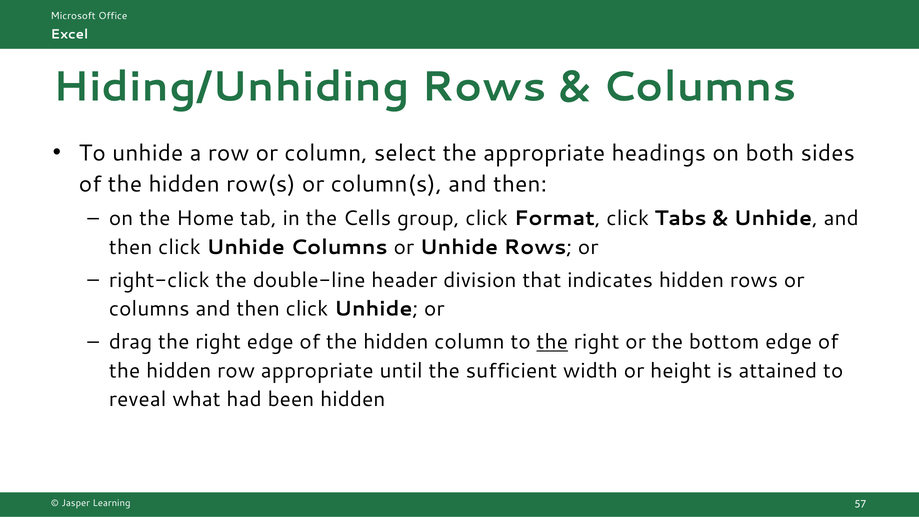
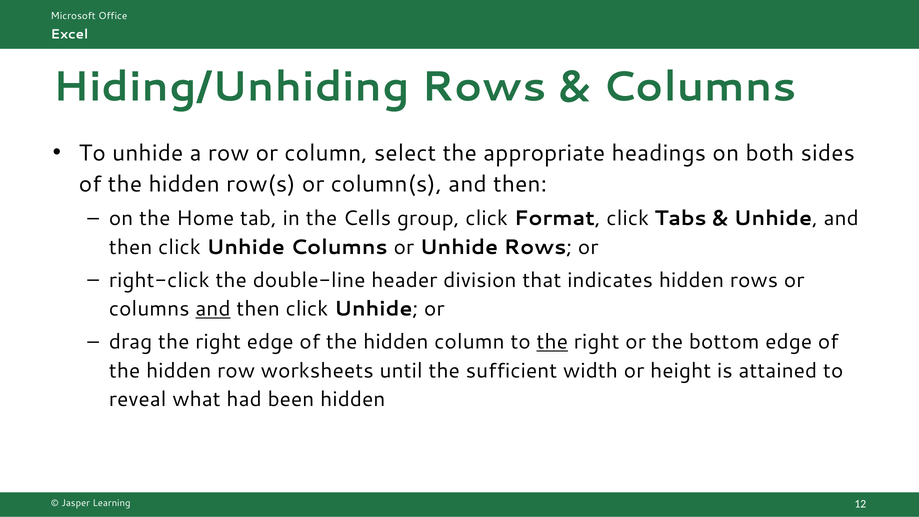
and at (213, 309) underline: none -> present
row appropriate: appropriate -> worksheets
57: 57 -> 12
